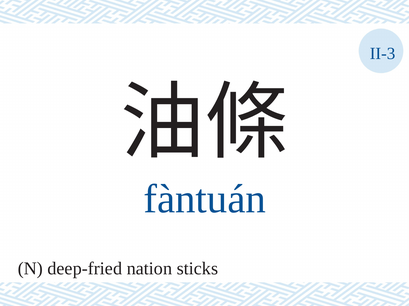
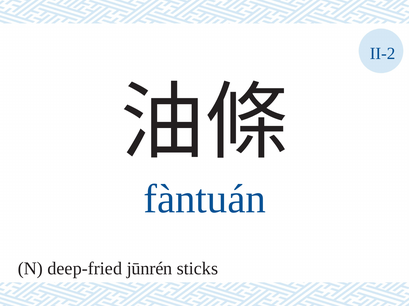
II-3: II-3 -> II-2
nation: nation -> jūnrén
